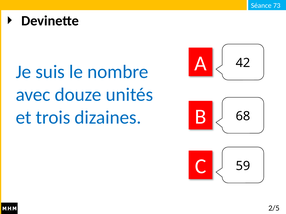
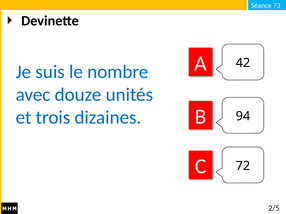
68: 68 -> 94
59: 59 -> 72
